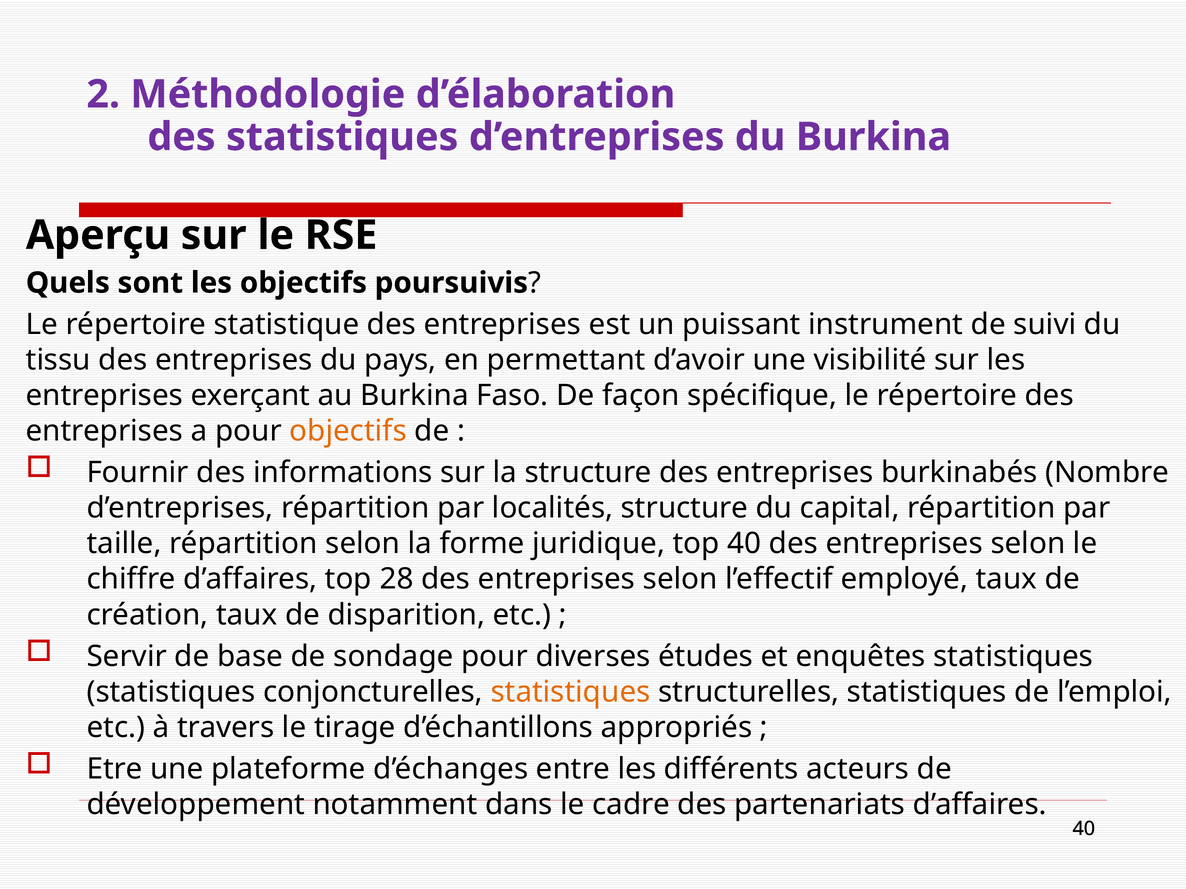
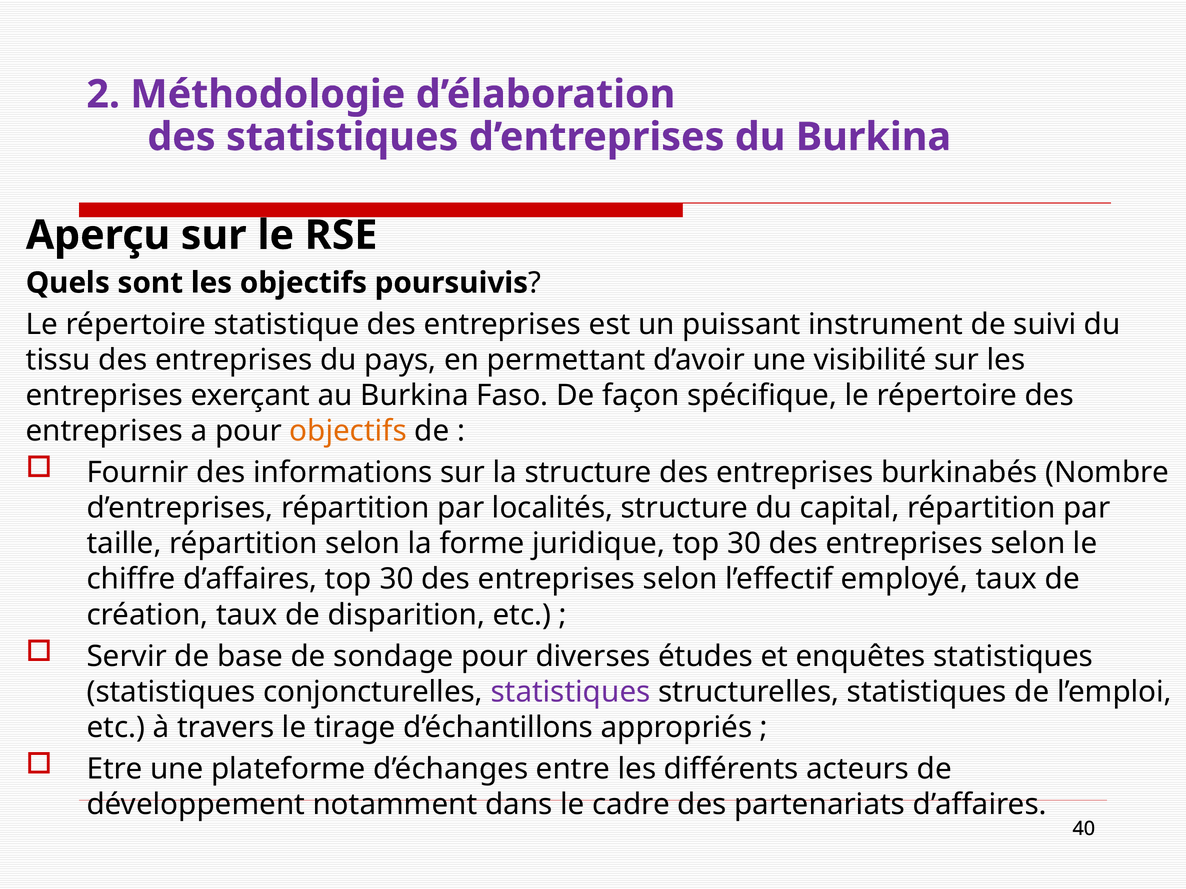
juridique top 40: 40 -> 30
d’affaires top 28: 28 -> 30
statistiques at (571, 692) colour: orange -> purple
